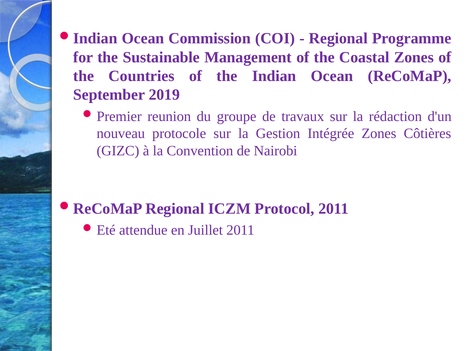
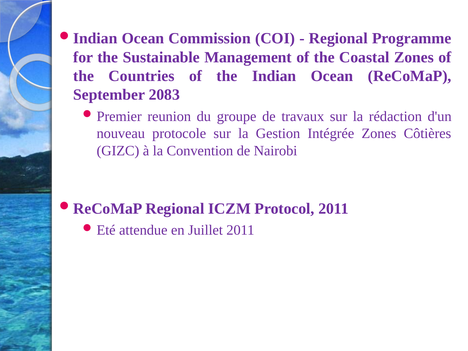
2019: 2019 -> 2083
